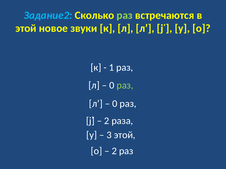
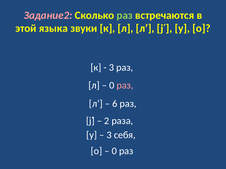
Задание2 colour: light blue -> pink
новое: новое -> языка
1 at (111, 68): 1 -> 3
раз at (125, 85) colour: light green -> pink
0 at (115, 104): 0 -> 6
3 этой: этой -> себя
2 at (114, 151): 2 -> 0
